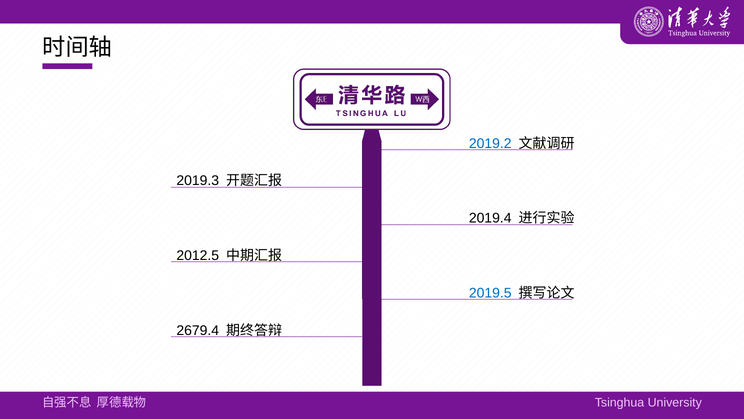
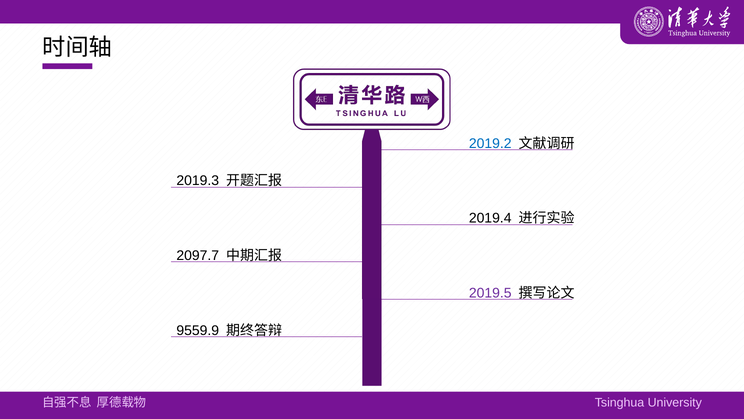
2012.5: 2012.5 -> 2097.7
2019.5 colour: blue -> purple
2679.4: 2679.4 -> 9559.9
